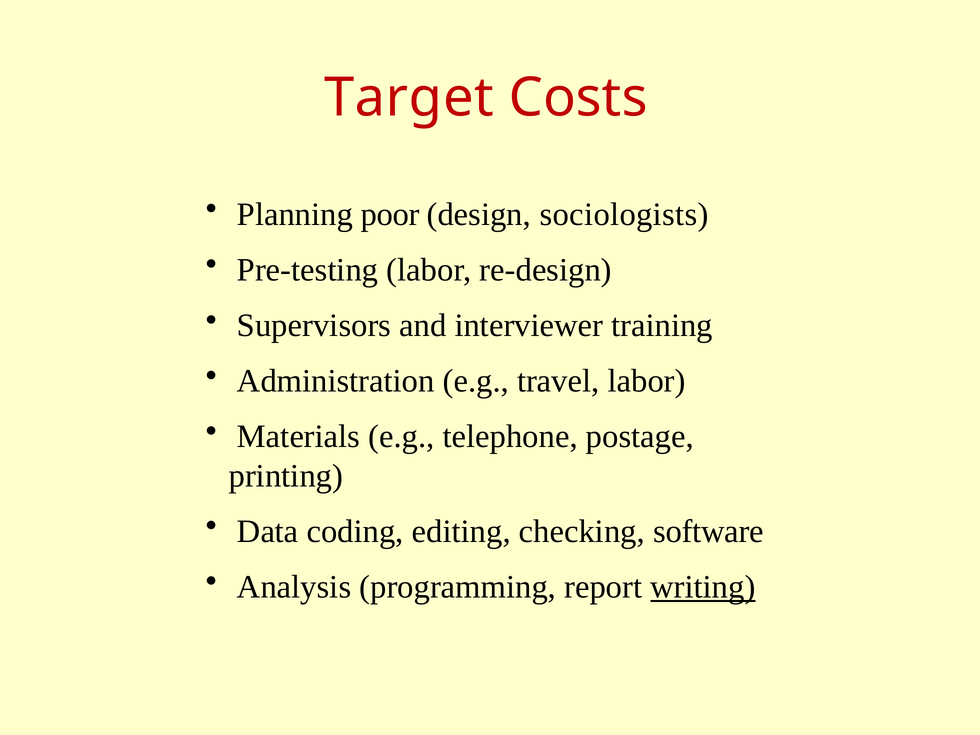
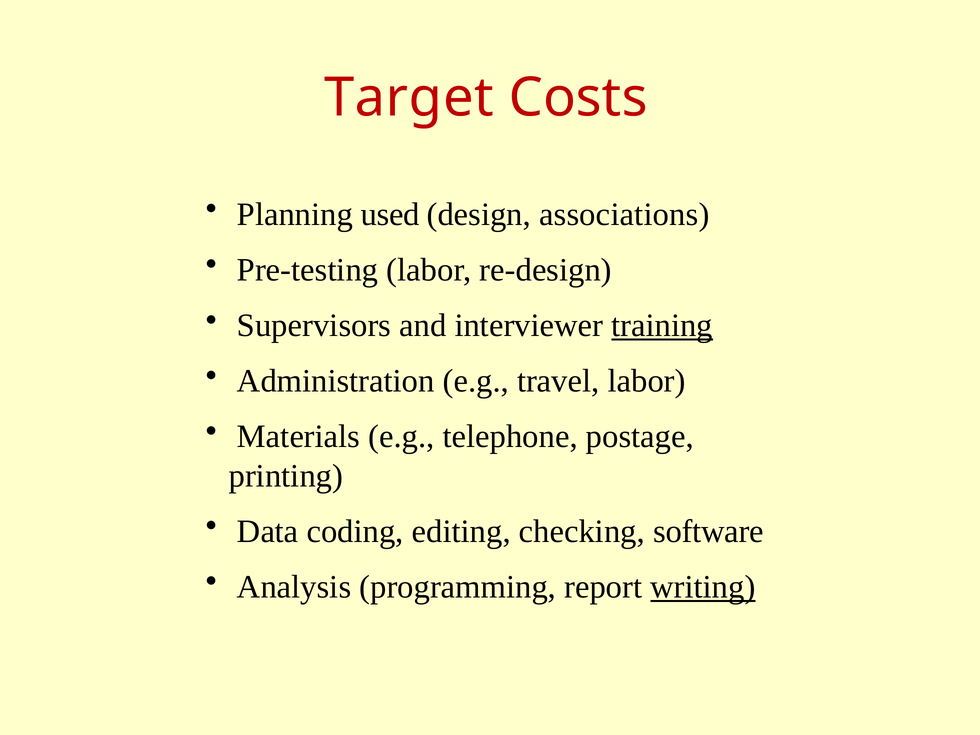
poor: poor -> used
sociologists: sociologists -> associations
training underline: none -> present
